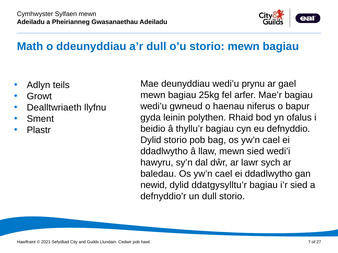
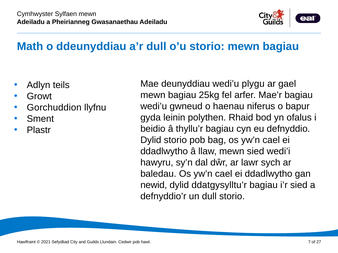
prynu: prynu -> plygu
Dealltwriaeth: Dealltwriaeth -> Gorchuddion
